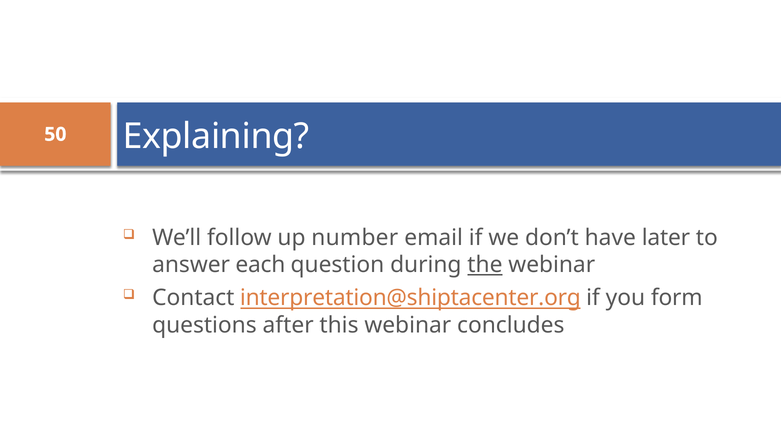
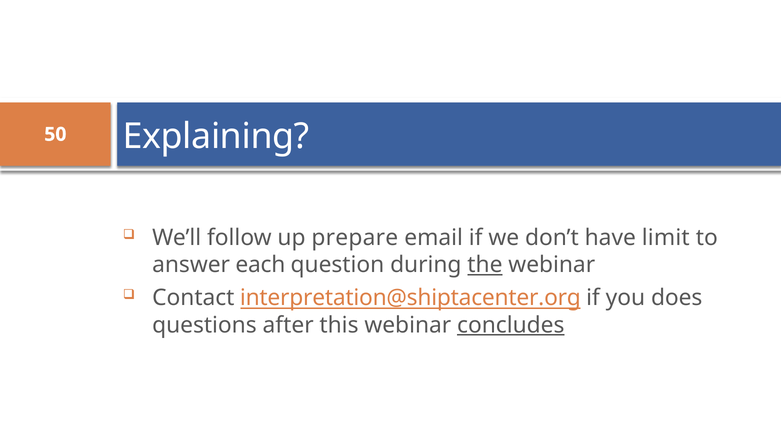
number: number -> prepare
later: later -> limit
form: form -> does
concludes underline: none -> present
